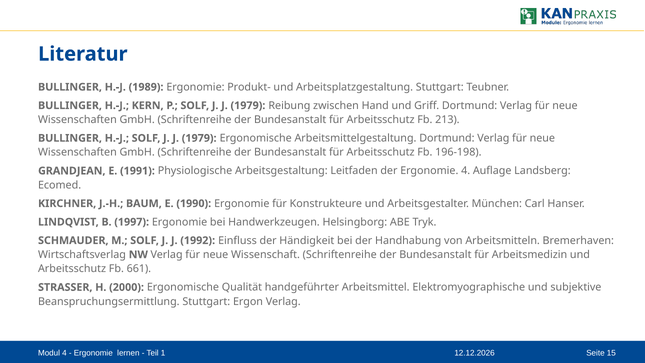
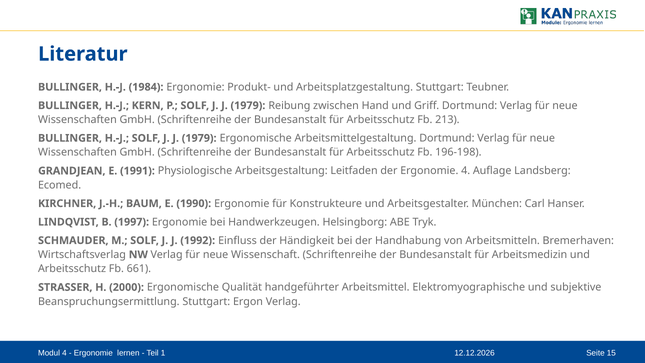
1989: 1989 -> 1984
